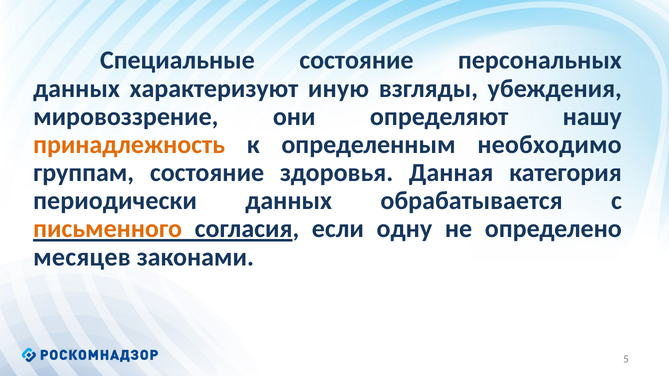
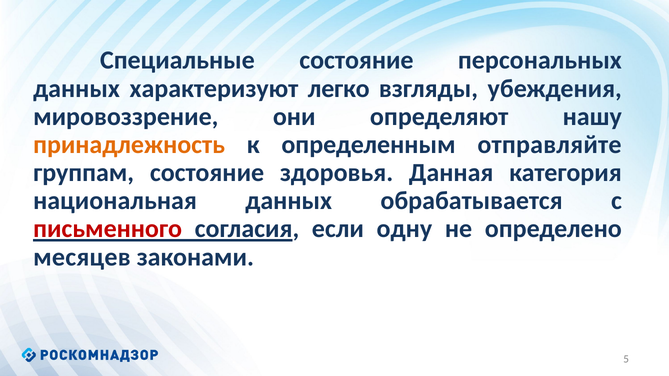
иную: иную -> легко
необходимо: необходимо -> отправляйте
периодически: периодически -> национальная
письменного colour: orange -> red
